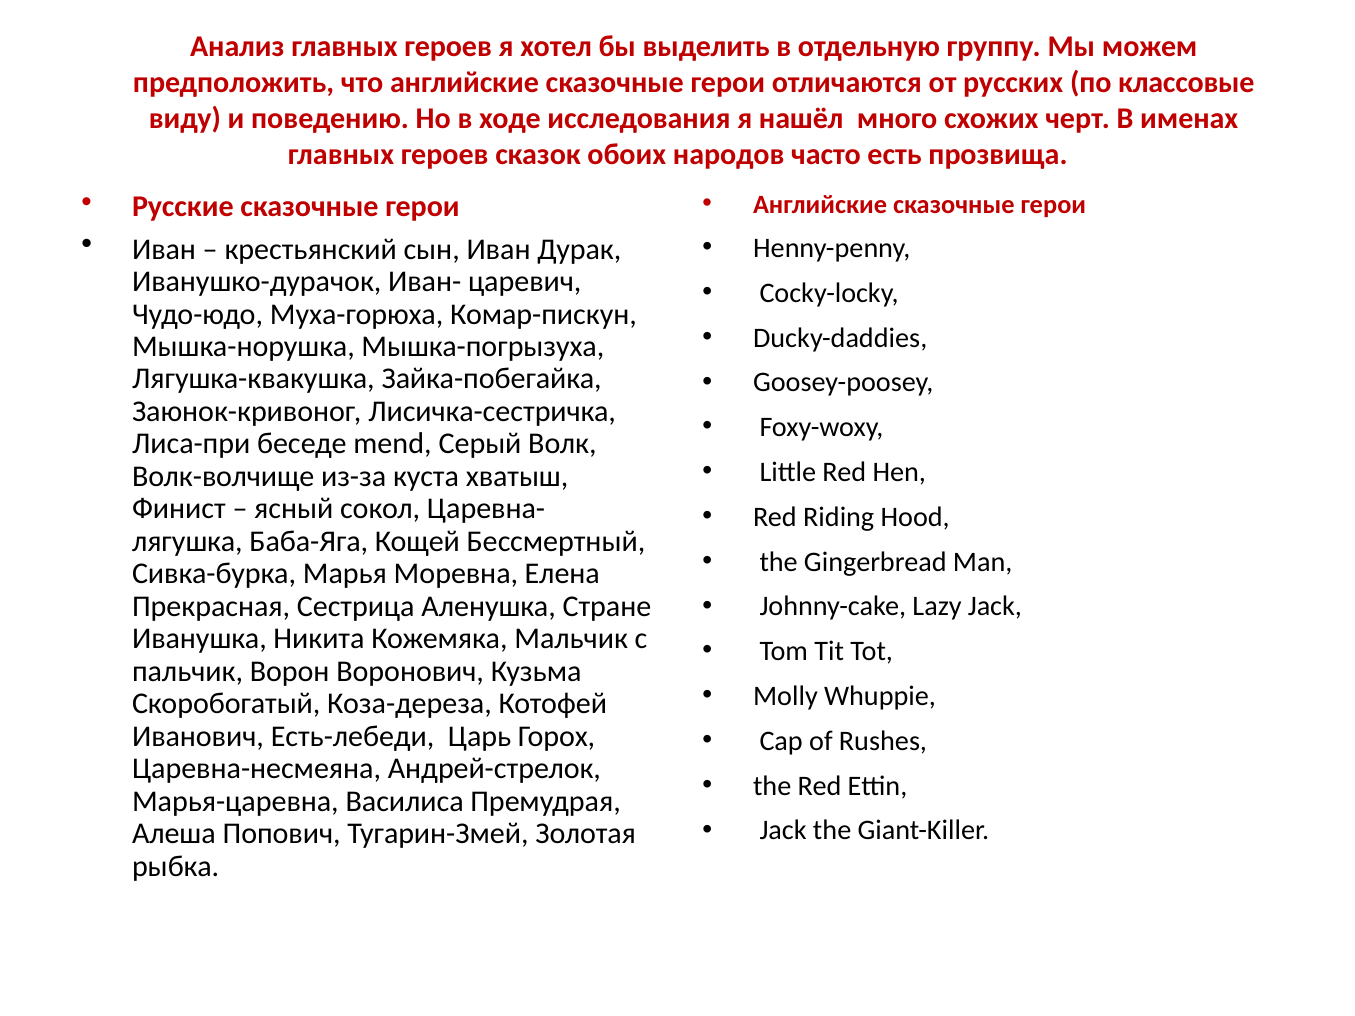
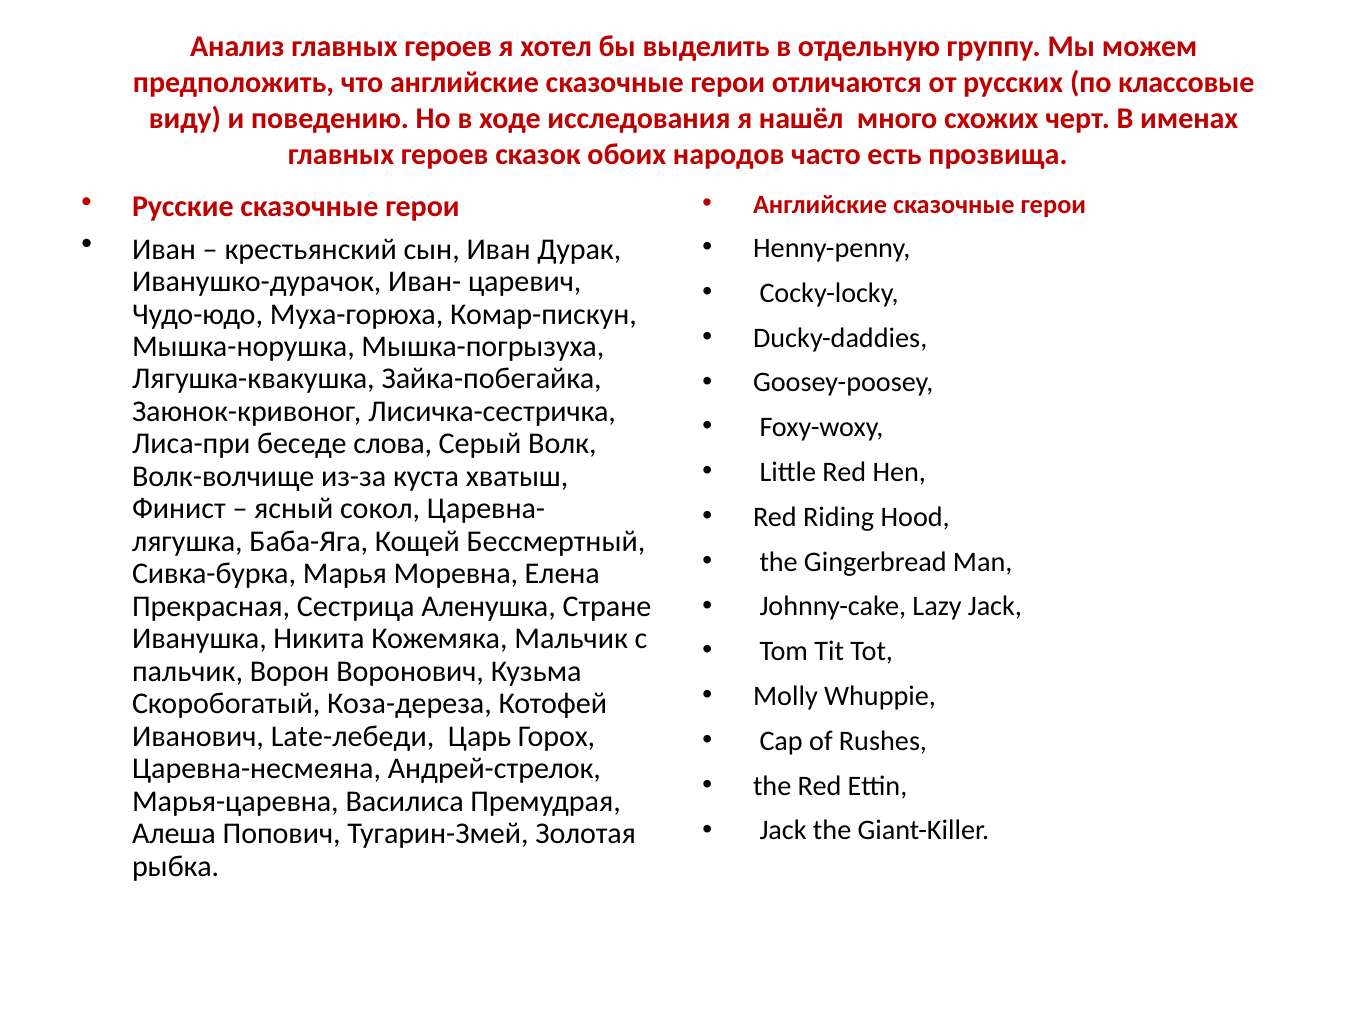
mend: mend -> слова
Есть-лебеди: Есть-лебеди -> Late-лебеди
